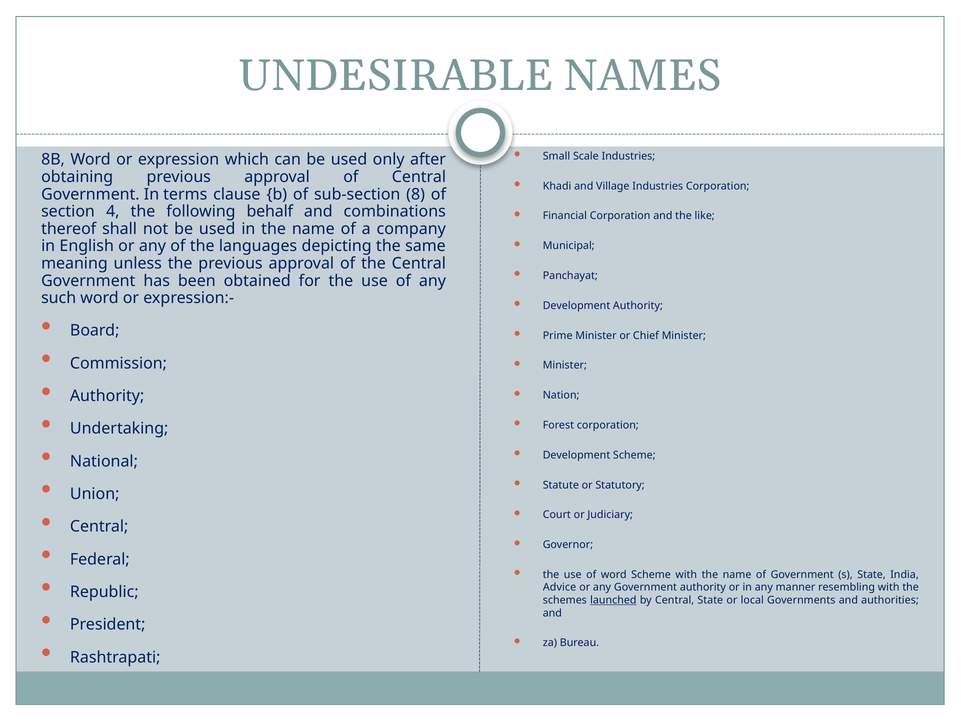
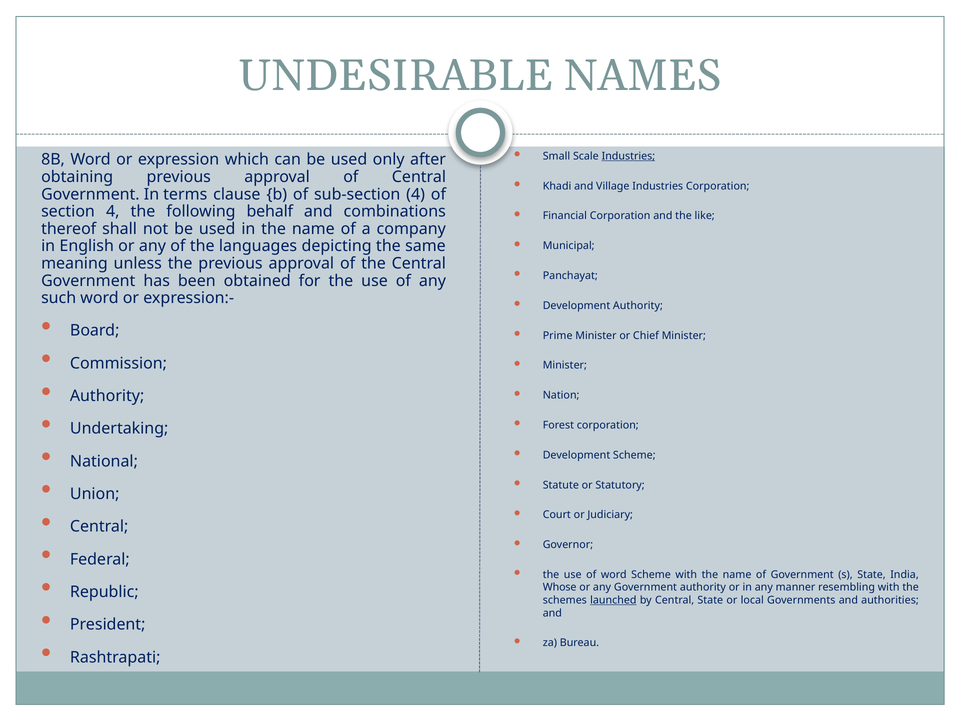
Industries at (628, 156) underline: none -> present
sub-section 8: 8 -> 4
Advice: Advice -> Whose
